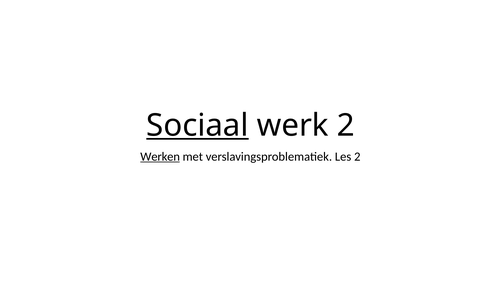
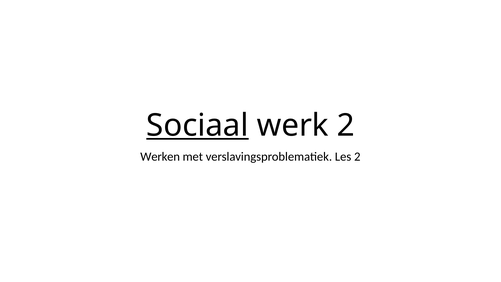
Werken underline: present -> none
